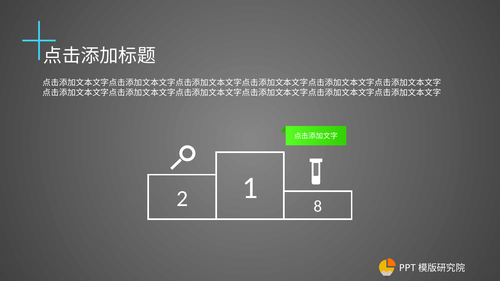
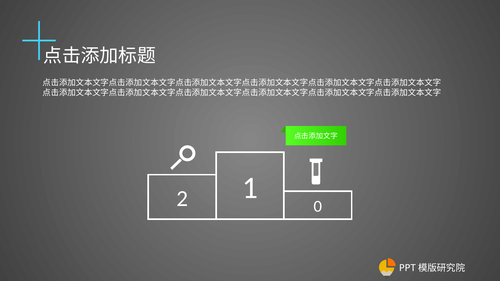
8: 8 -> 0
